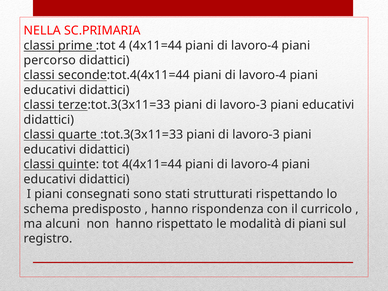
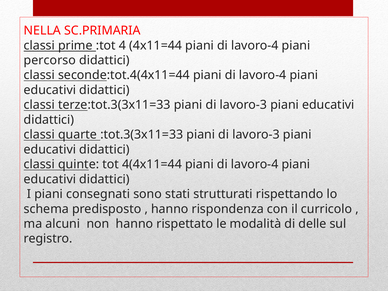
di piani: piani -> delle
